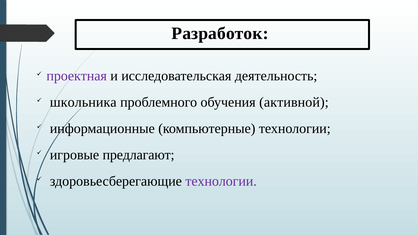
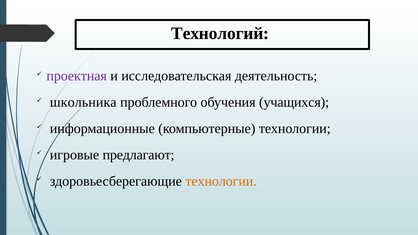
Разработок: Разработок -> Технологий
активной: активной -> учащихся
технологии at (221, 181) colour: purple -> orange
